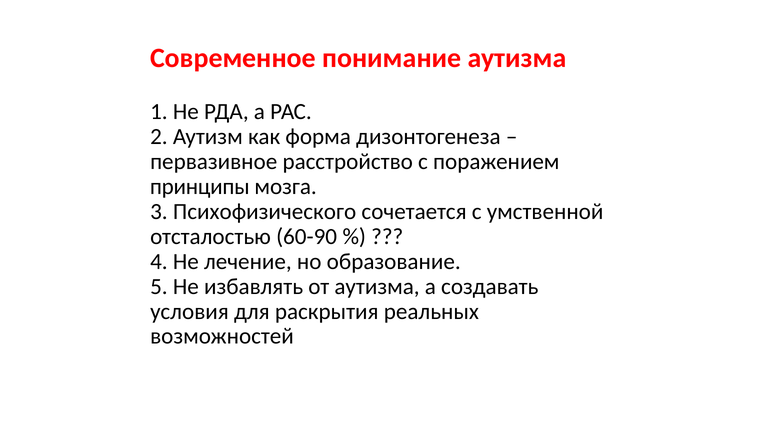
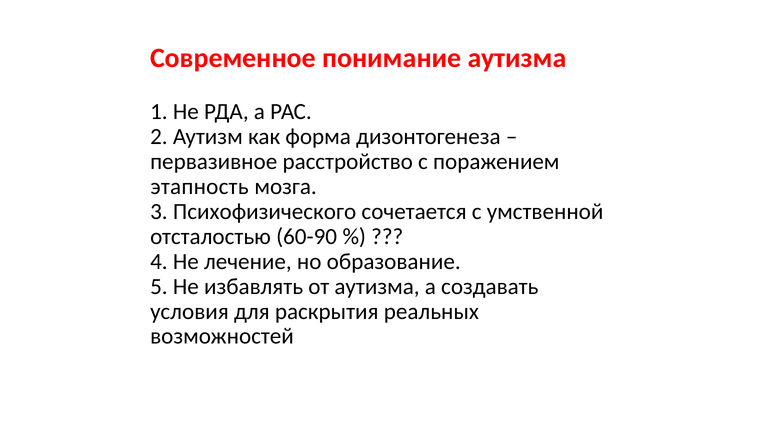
принципы: принципы -> этапность
